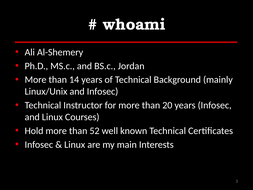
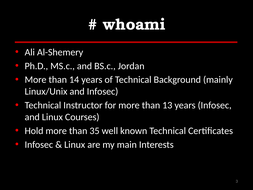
20: 20 -> 13
52: 52 -> 35
